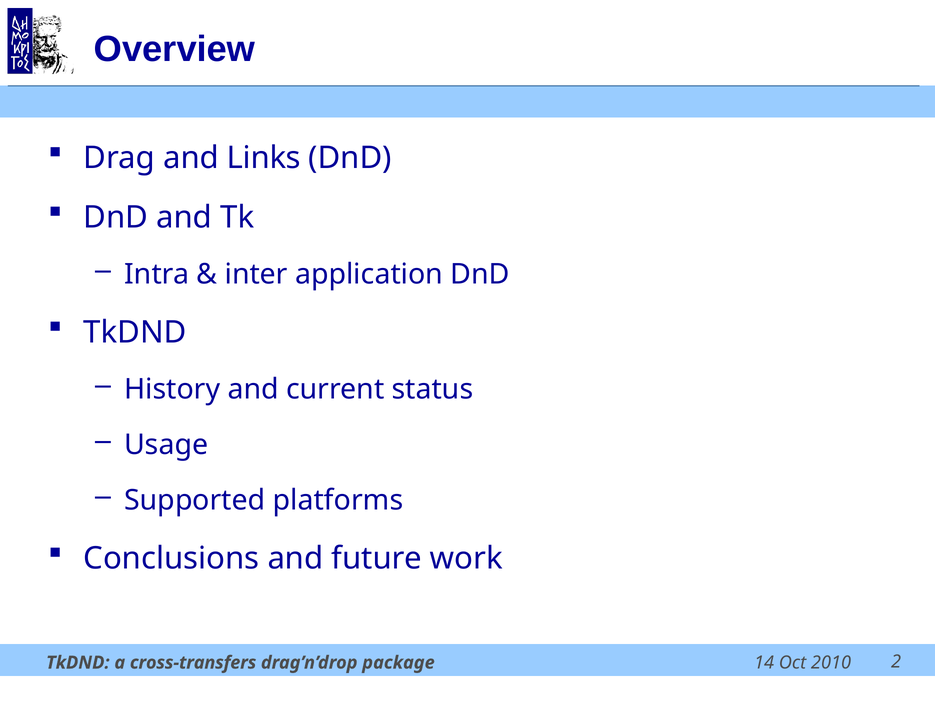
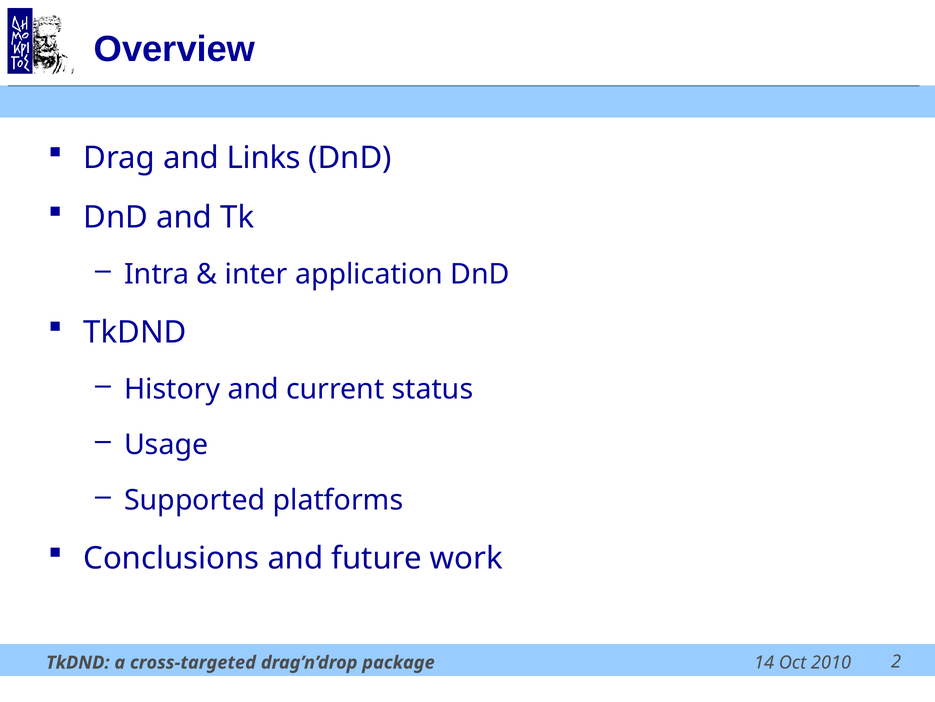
cross-transfers: cross-transfers -> cross-targeted
